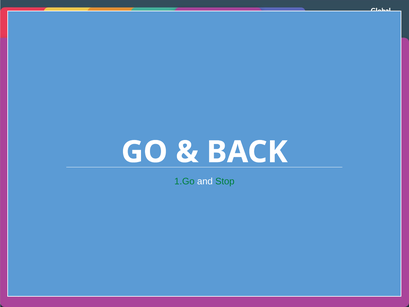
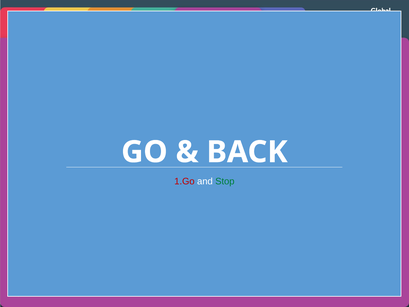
1.Go colour: green -> red
